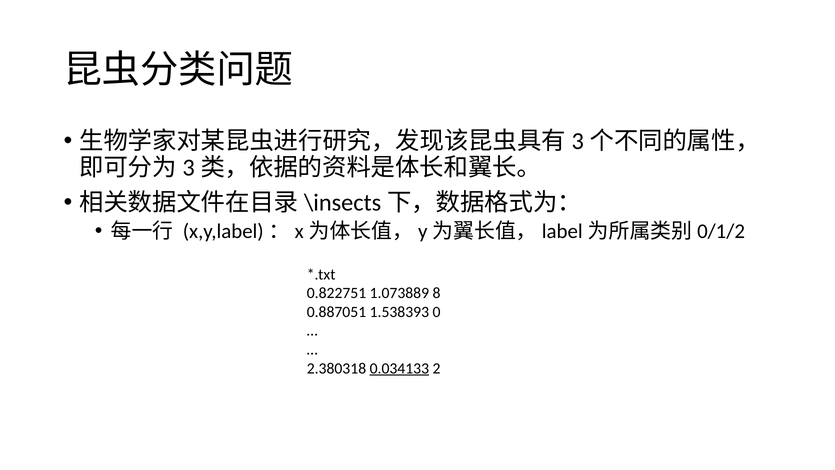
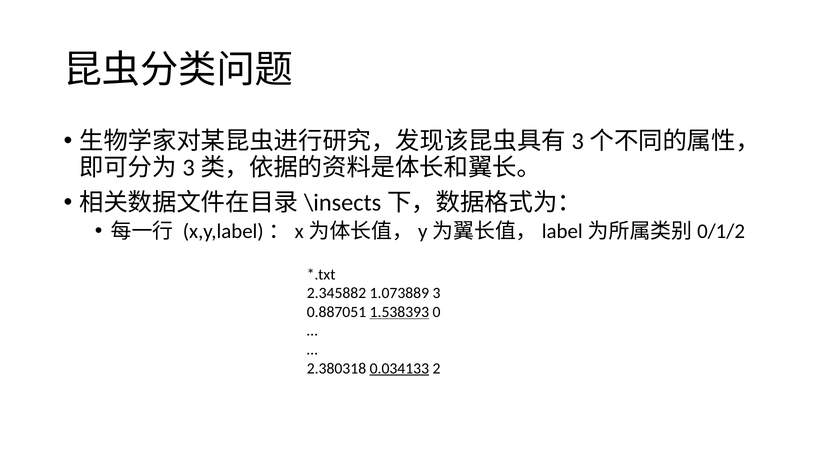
0.822751: 0.822751 -> 2.345882
8: 8 -> 3
1.538393 underline: none -> present
